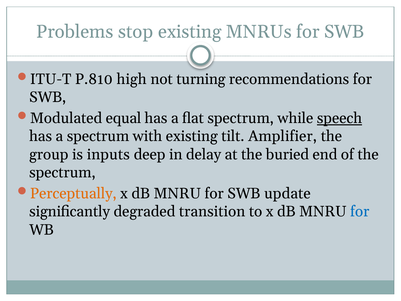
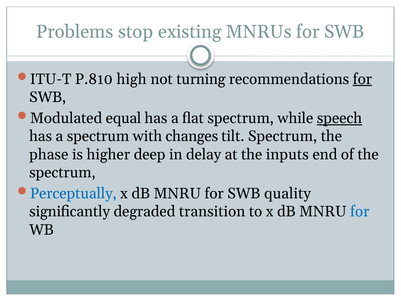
for at (362, 79) underline: none -> present
with existing: existing -> changes
tilt Amplifier: Amplifier -> Spectrum
group: group -> phase
inputs: inputs -> higher
buried: buried -> inputs
Perceptually colour: orange -> blue
update: update -> quality
